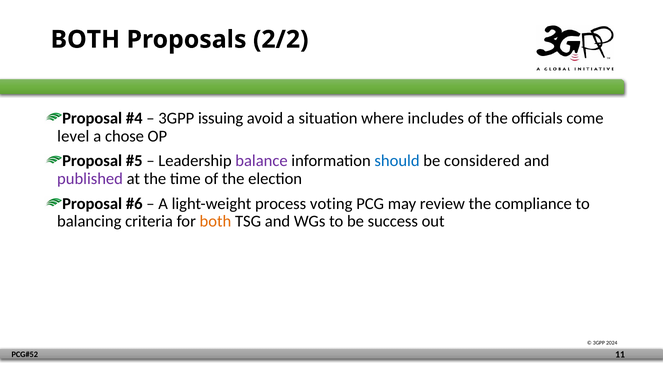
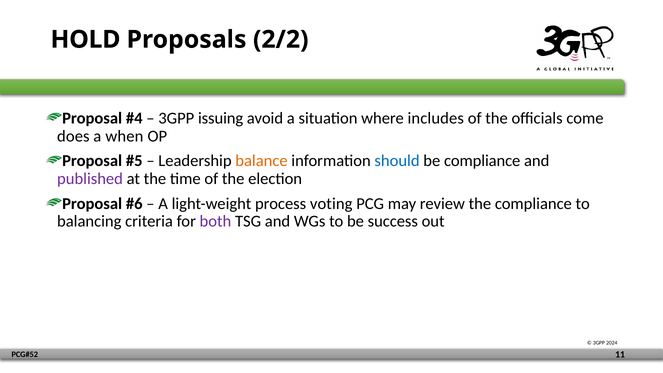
BOTH at (85, 40): BOTH -> HOLD
level: level -> does
chose: chose -> when
balance colour: purple -> orange
be considered: considered -> compliance
both at (215, 221) colour: orange -> purple
